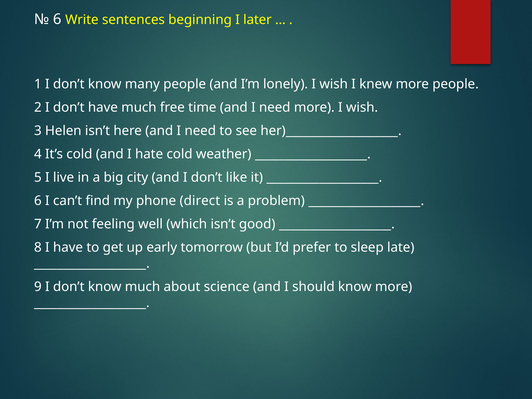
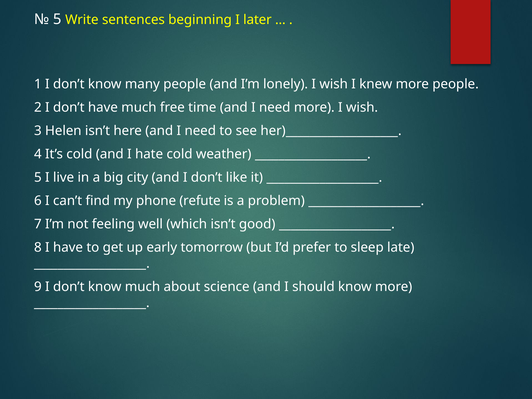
6 at (57, 19): 6 -> 5
direct: direct -> refute
